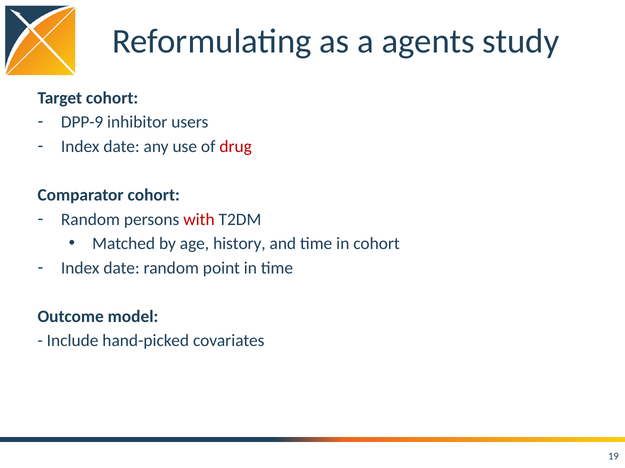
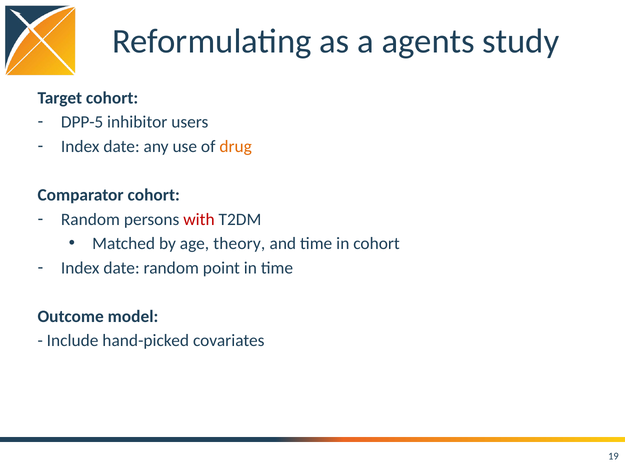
DPP-9: DPP-9 -> DPP-5
drug colour: red -> orange
history: history -> theory
